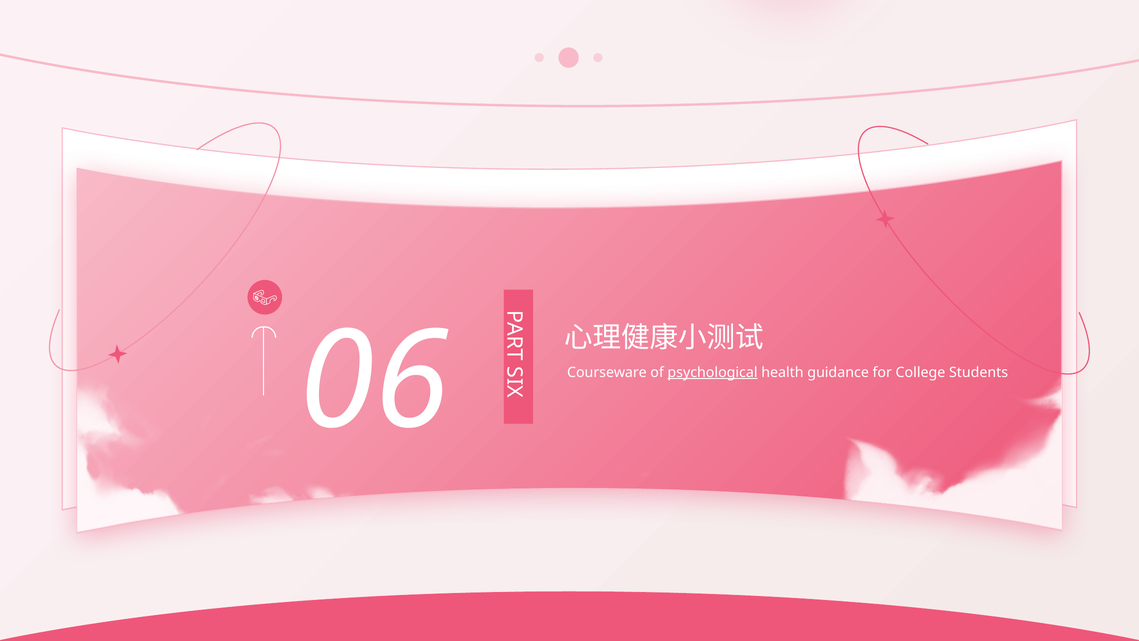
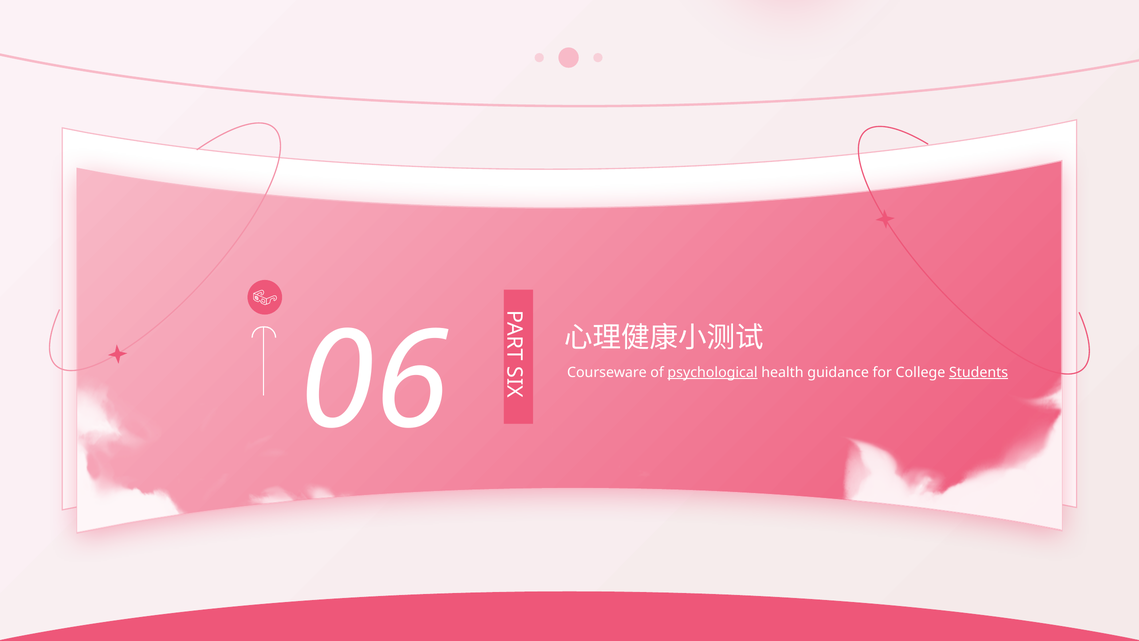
Students underline: none -> present
